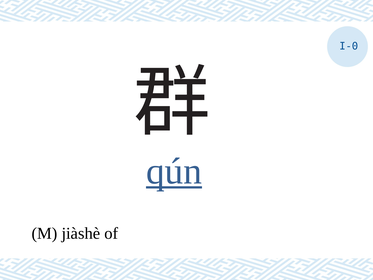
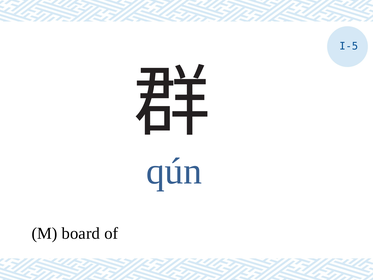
I-0: I-0 -> I-5
qún underline: present -> none
jiàshè: jiàshè -> board
